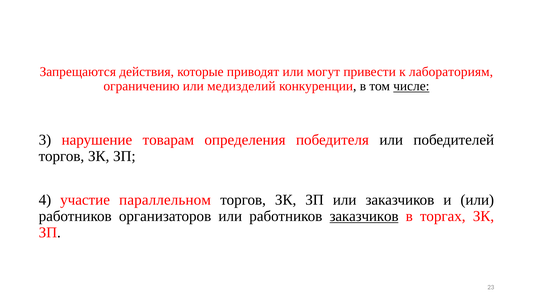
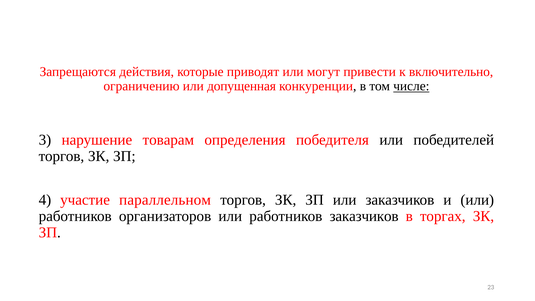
лабораториям: лабораториям -> включительно
медизделий: медизделий -> допущенная
заказчиков at (364, 216) underline: present -> none
